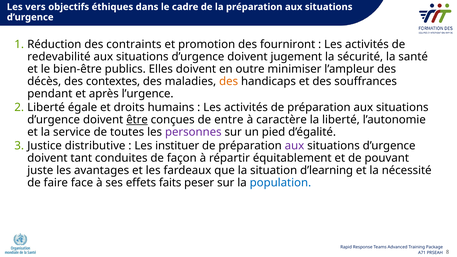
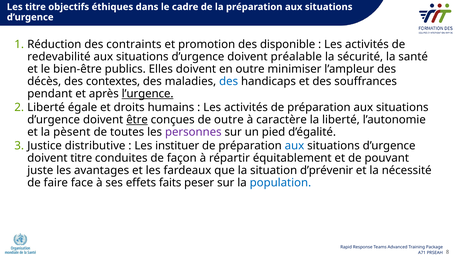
Les vers: vers -> titre
fourniront: fourniront -> disponible
jugement: jugement -> préalable
des at (229, 81) colour: orange -> blue
l’urgence underline: none -> present
de entre: entre -> outre
service: service -> pèsent
aux at (294, 146) colour: purple -> blue
doivent tant: tant -> titre
d’learning: d’learning -> d’prévenir
